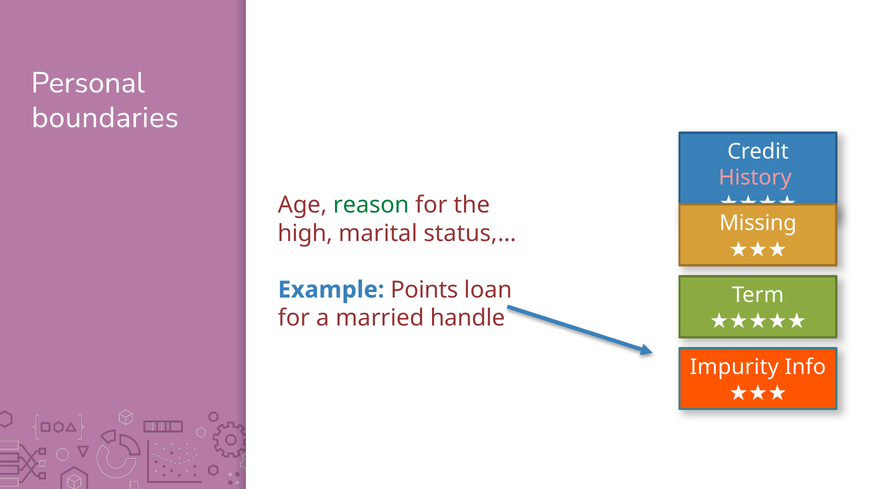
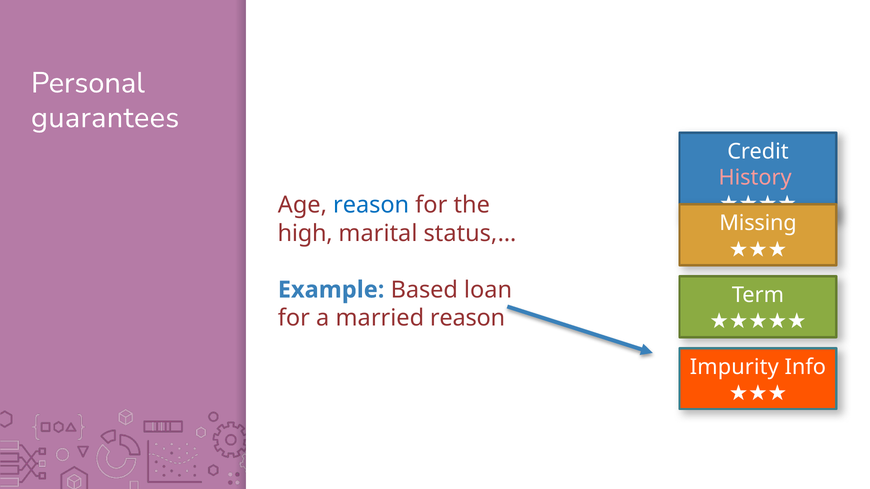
boundaries: boundaries -> guarantees
reason at (371, 205) colour: green -> blue
Points: Points -> Based
married handle: handle -> reason
